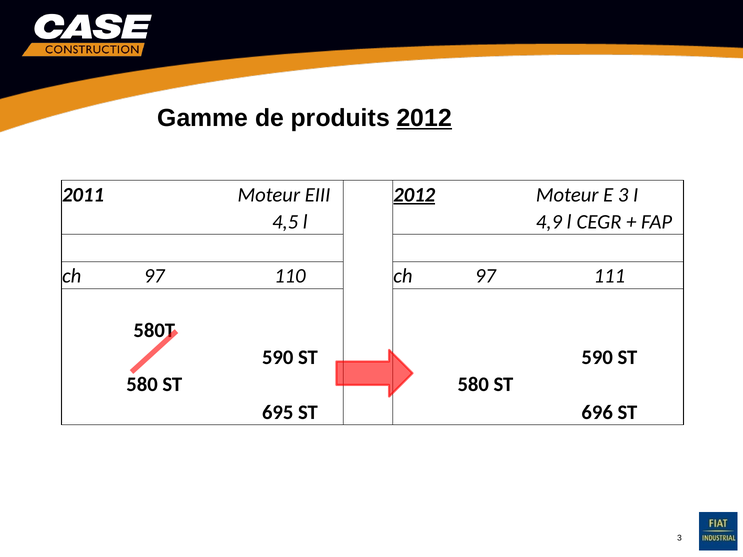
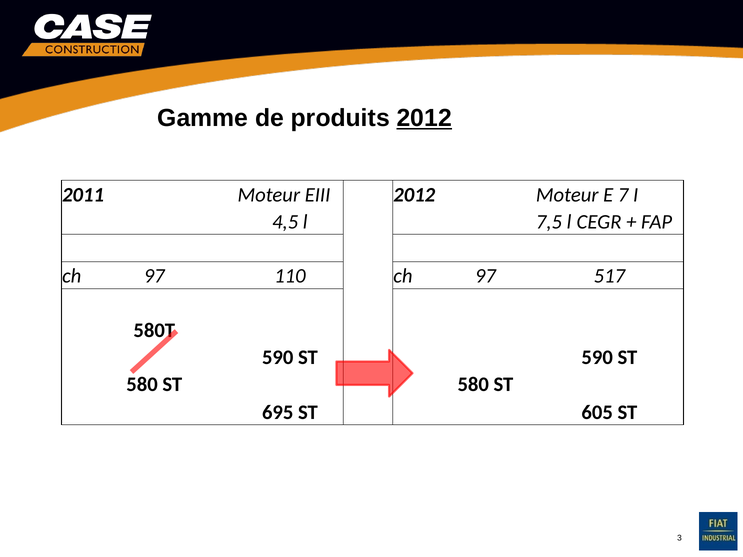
2012 at (414, 195) underline: present -> none
E 3: 3 -> 7
4,9: 4,9 -> 7,5
111: 111 -> 517
696: 696 -> 605
